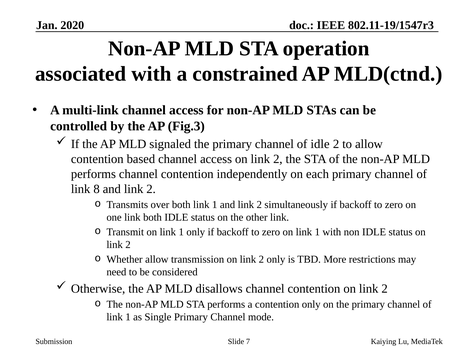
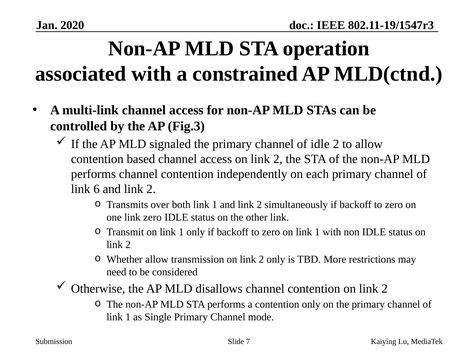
8: 8 -> 6
link both: both -> zero
